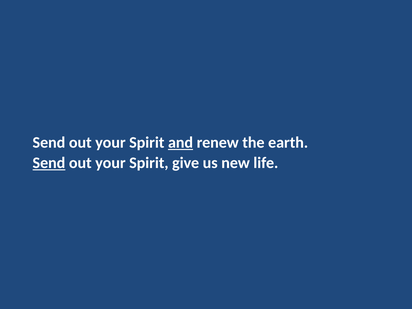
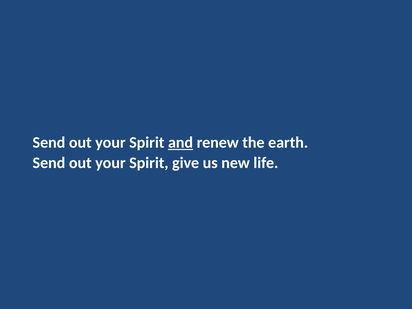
Send at (49, 163) underline: present -> none
